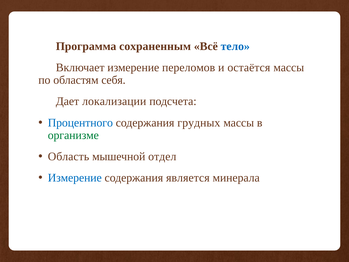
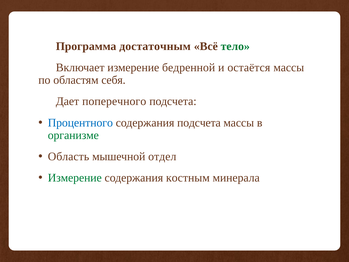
сохраненным: сохраненным -> достаточным
тело colour: blue -> green
переломов: переломов -> бедренной
локализации: локализации -> поперечного
содержания грудных: грудных -> подсчета
Измерение at (75, 178) colour: blue -> green
является: является -> костным
